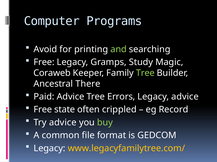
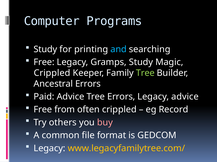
Avoid at (45, 49): Avoid -> Study
and colour: light green -> light blue
Coraweb at (52, 73): Coraweb -> Crippled
Ancestral There: There -> Errors
state: state -> from
Try advice: advice -> others
buy colour: light green -> pink
